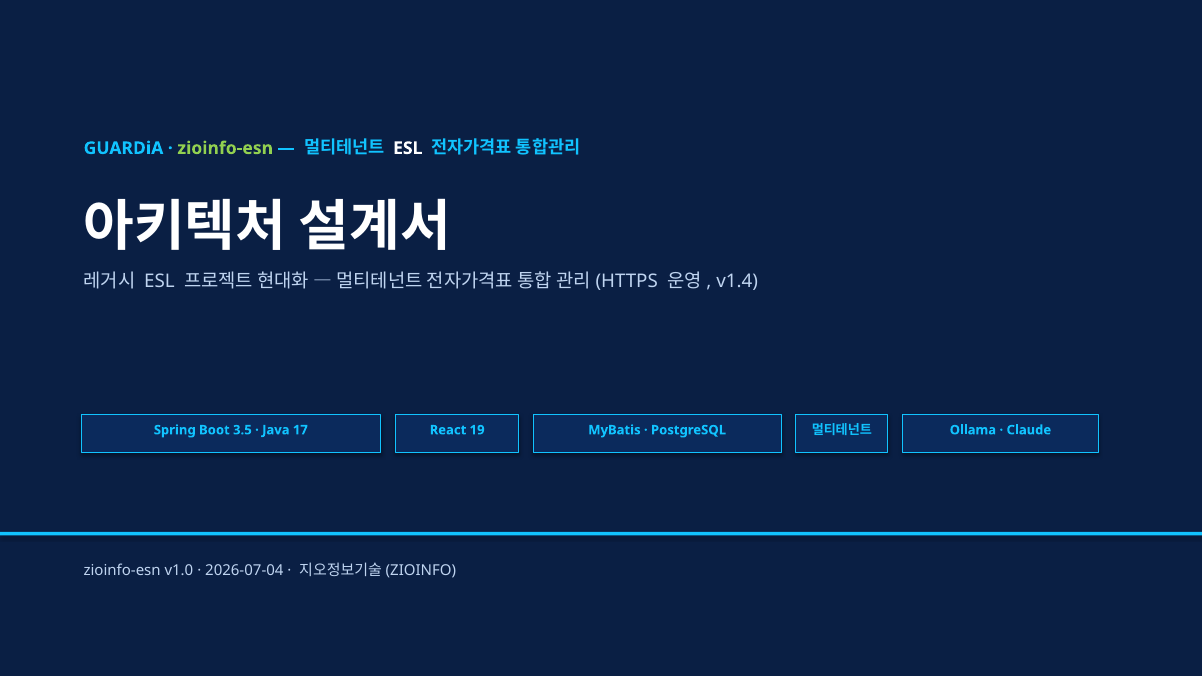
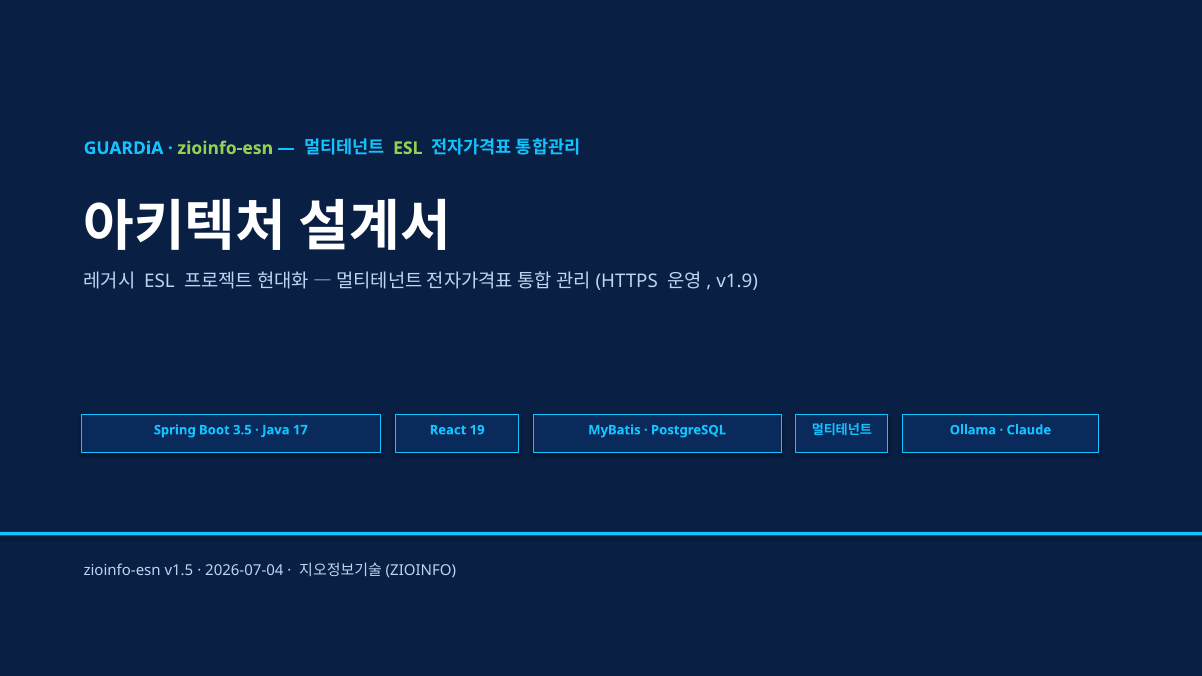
ESL at (408, 148) colour: white -> light green
v1.4: v1.4 -> v1.9
v1.0: v1.0 -> v1.5
